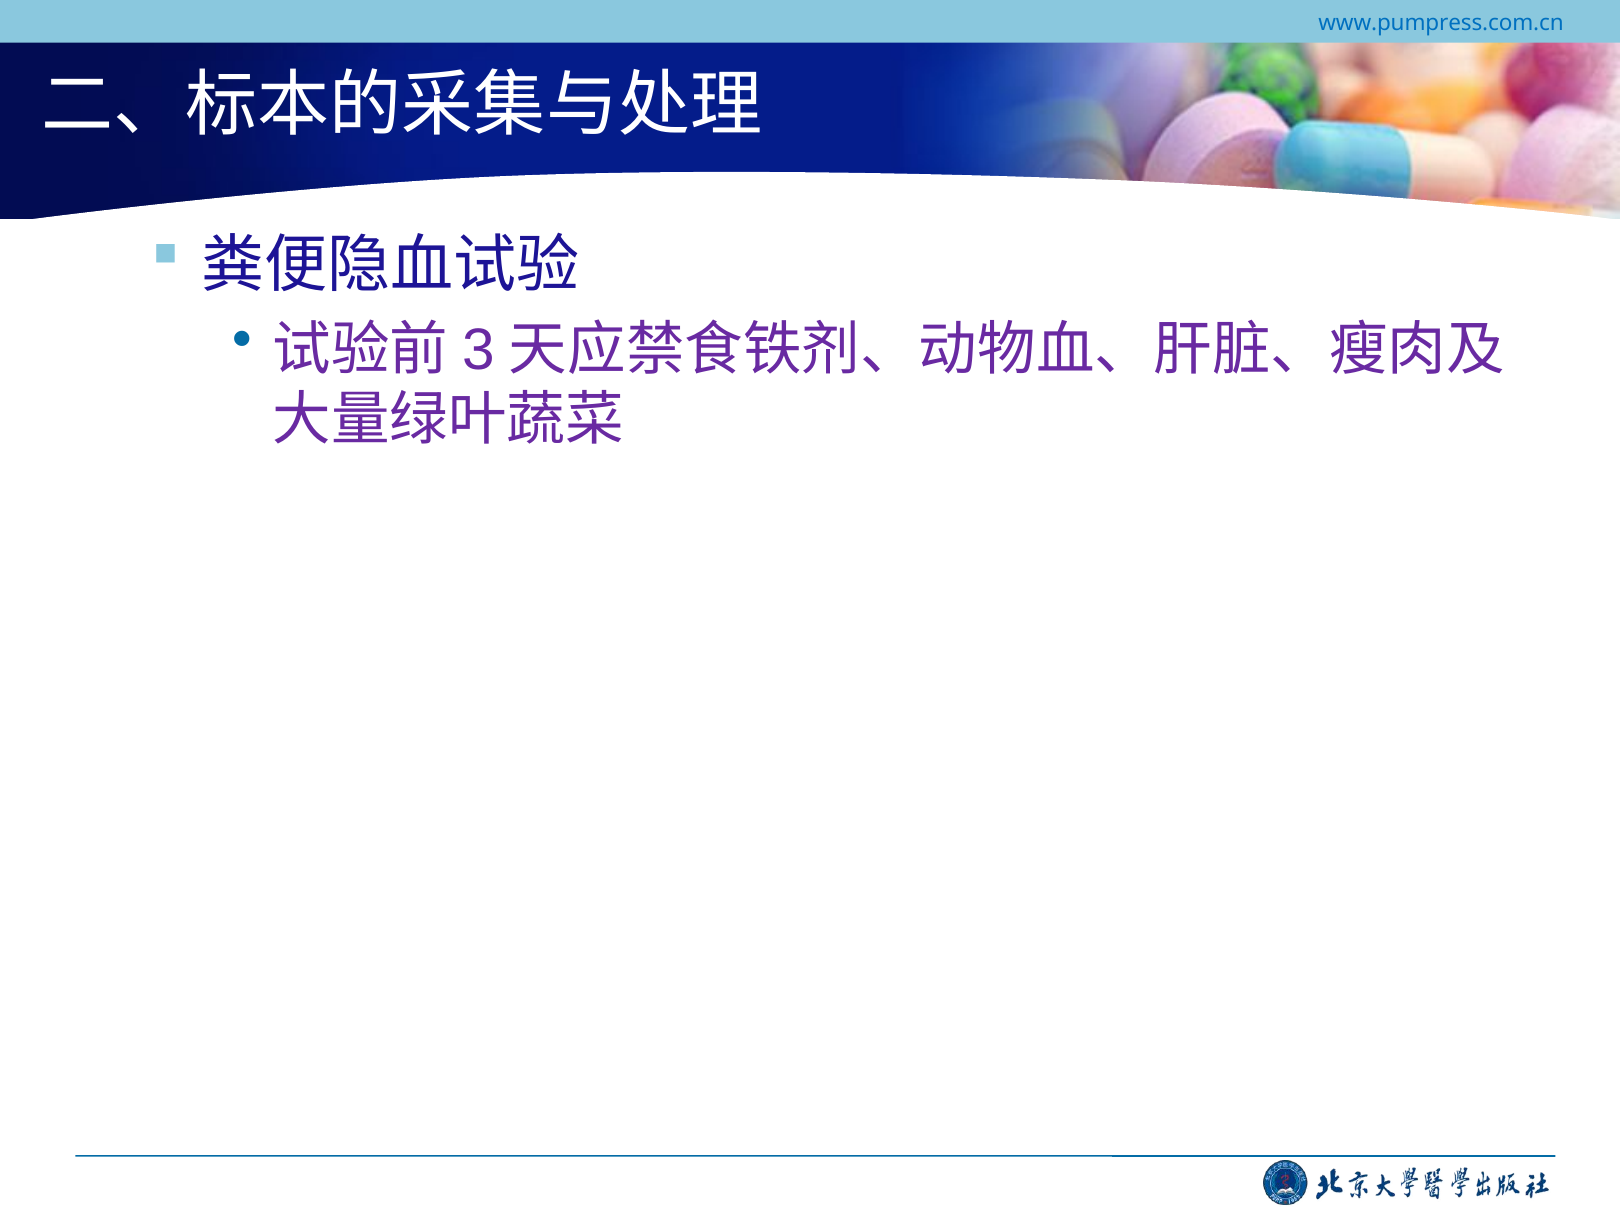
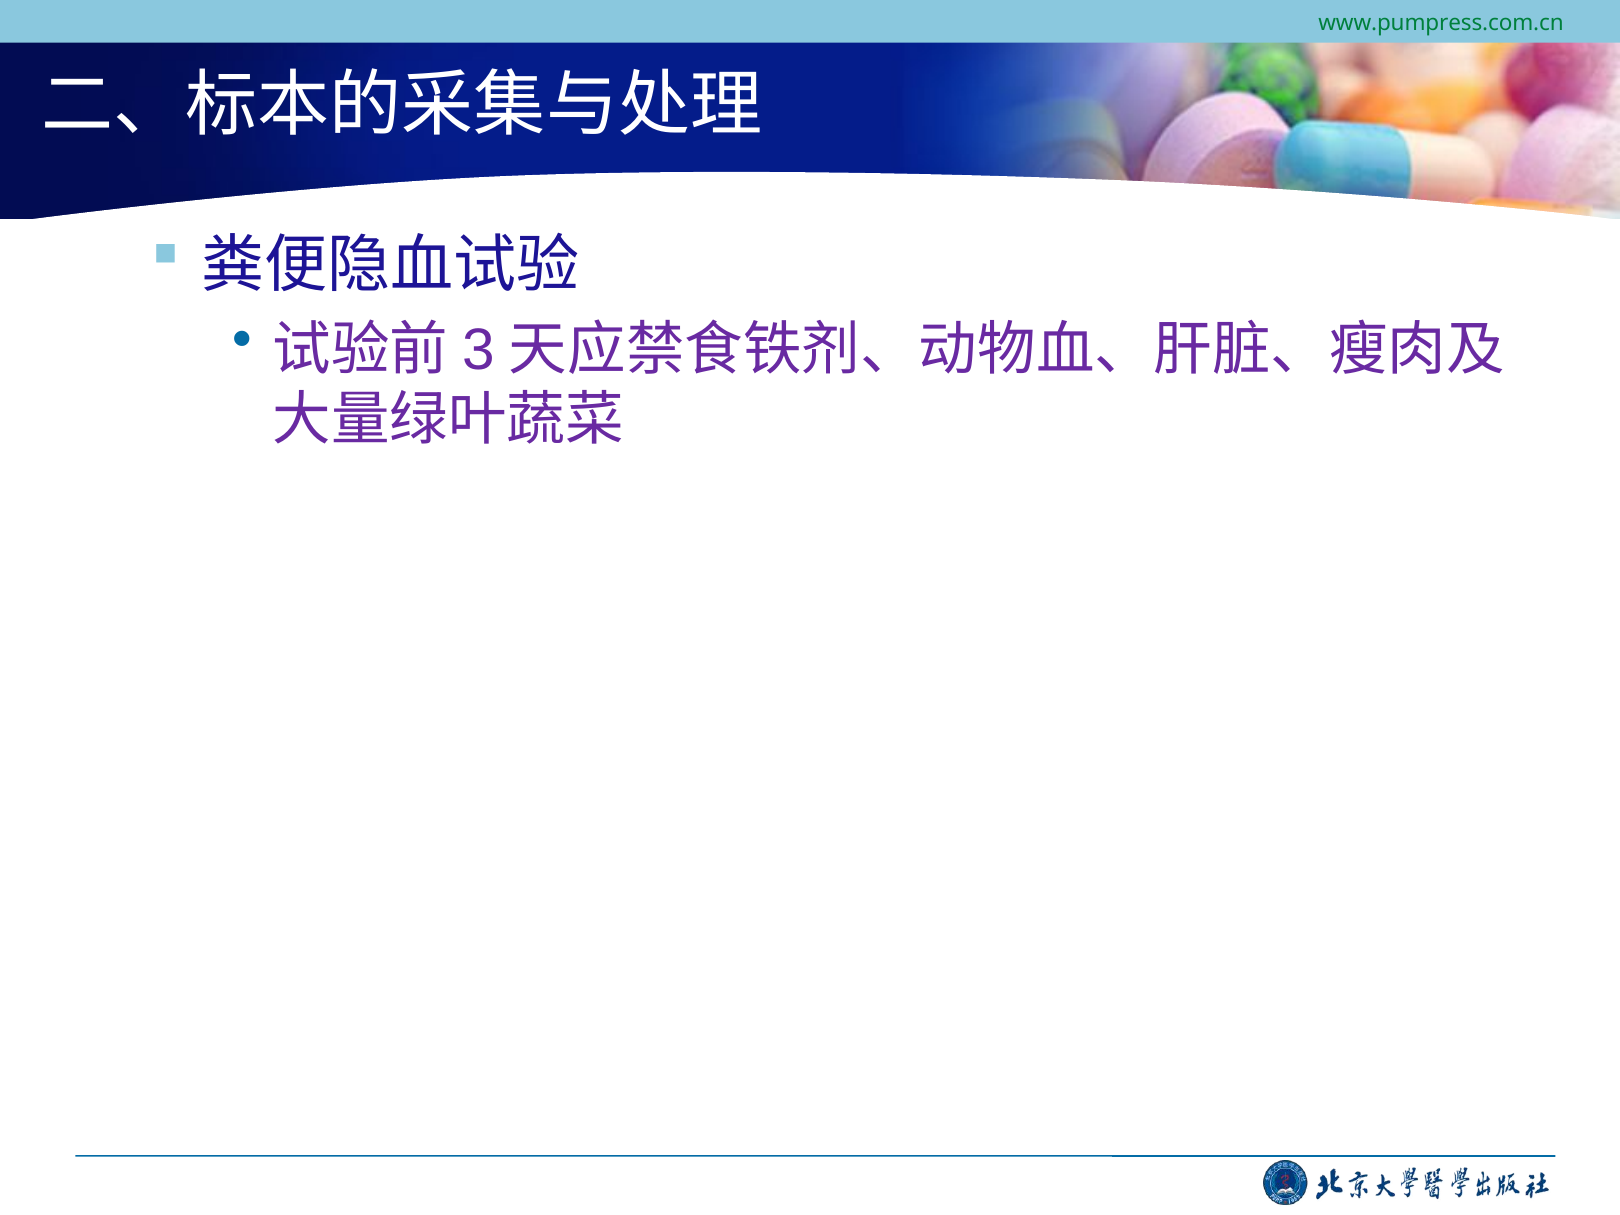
www.pumpress.com.cn colour: blue -> green
